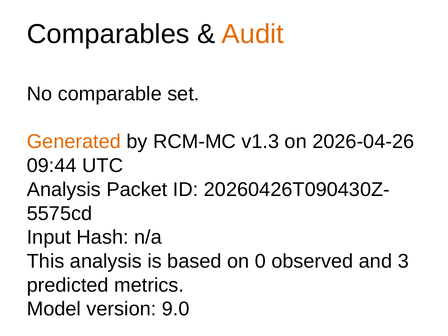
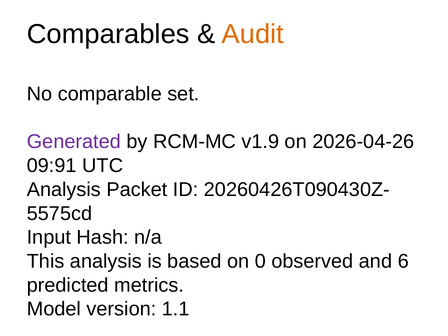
Generated colour: orange -> purple
v1.3: v1.3 -> v1.9
09:44: 09:44 -> 09:91
3: 3 -> 6
9.0: 9.0 -> 1.1
